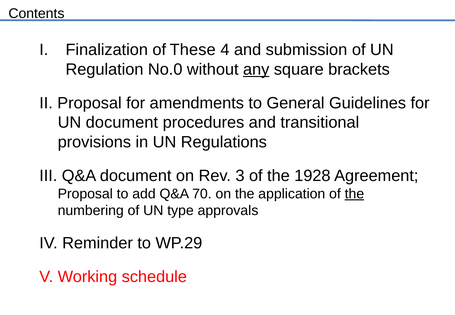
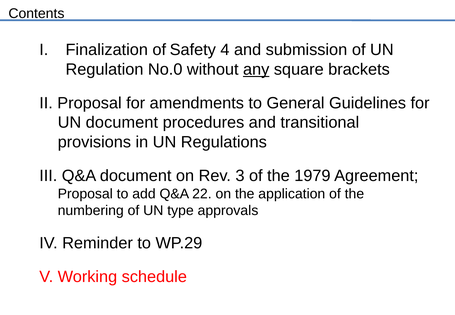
These: These -> Safety
1928: 1928 -> 1979
70: 70 -> 22
the at (354, 194) underline: present -> none
